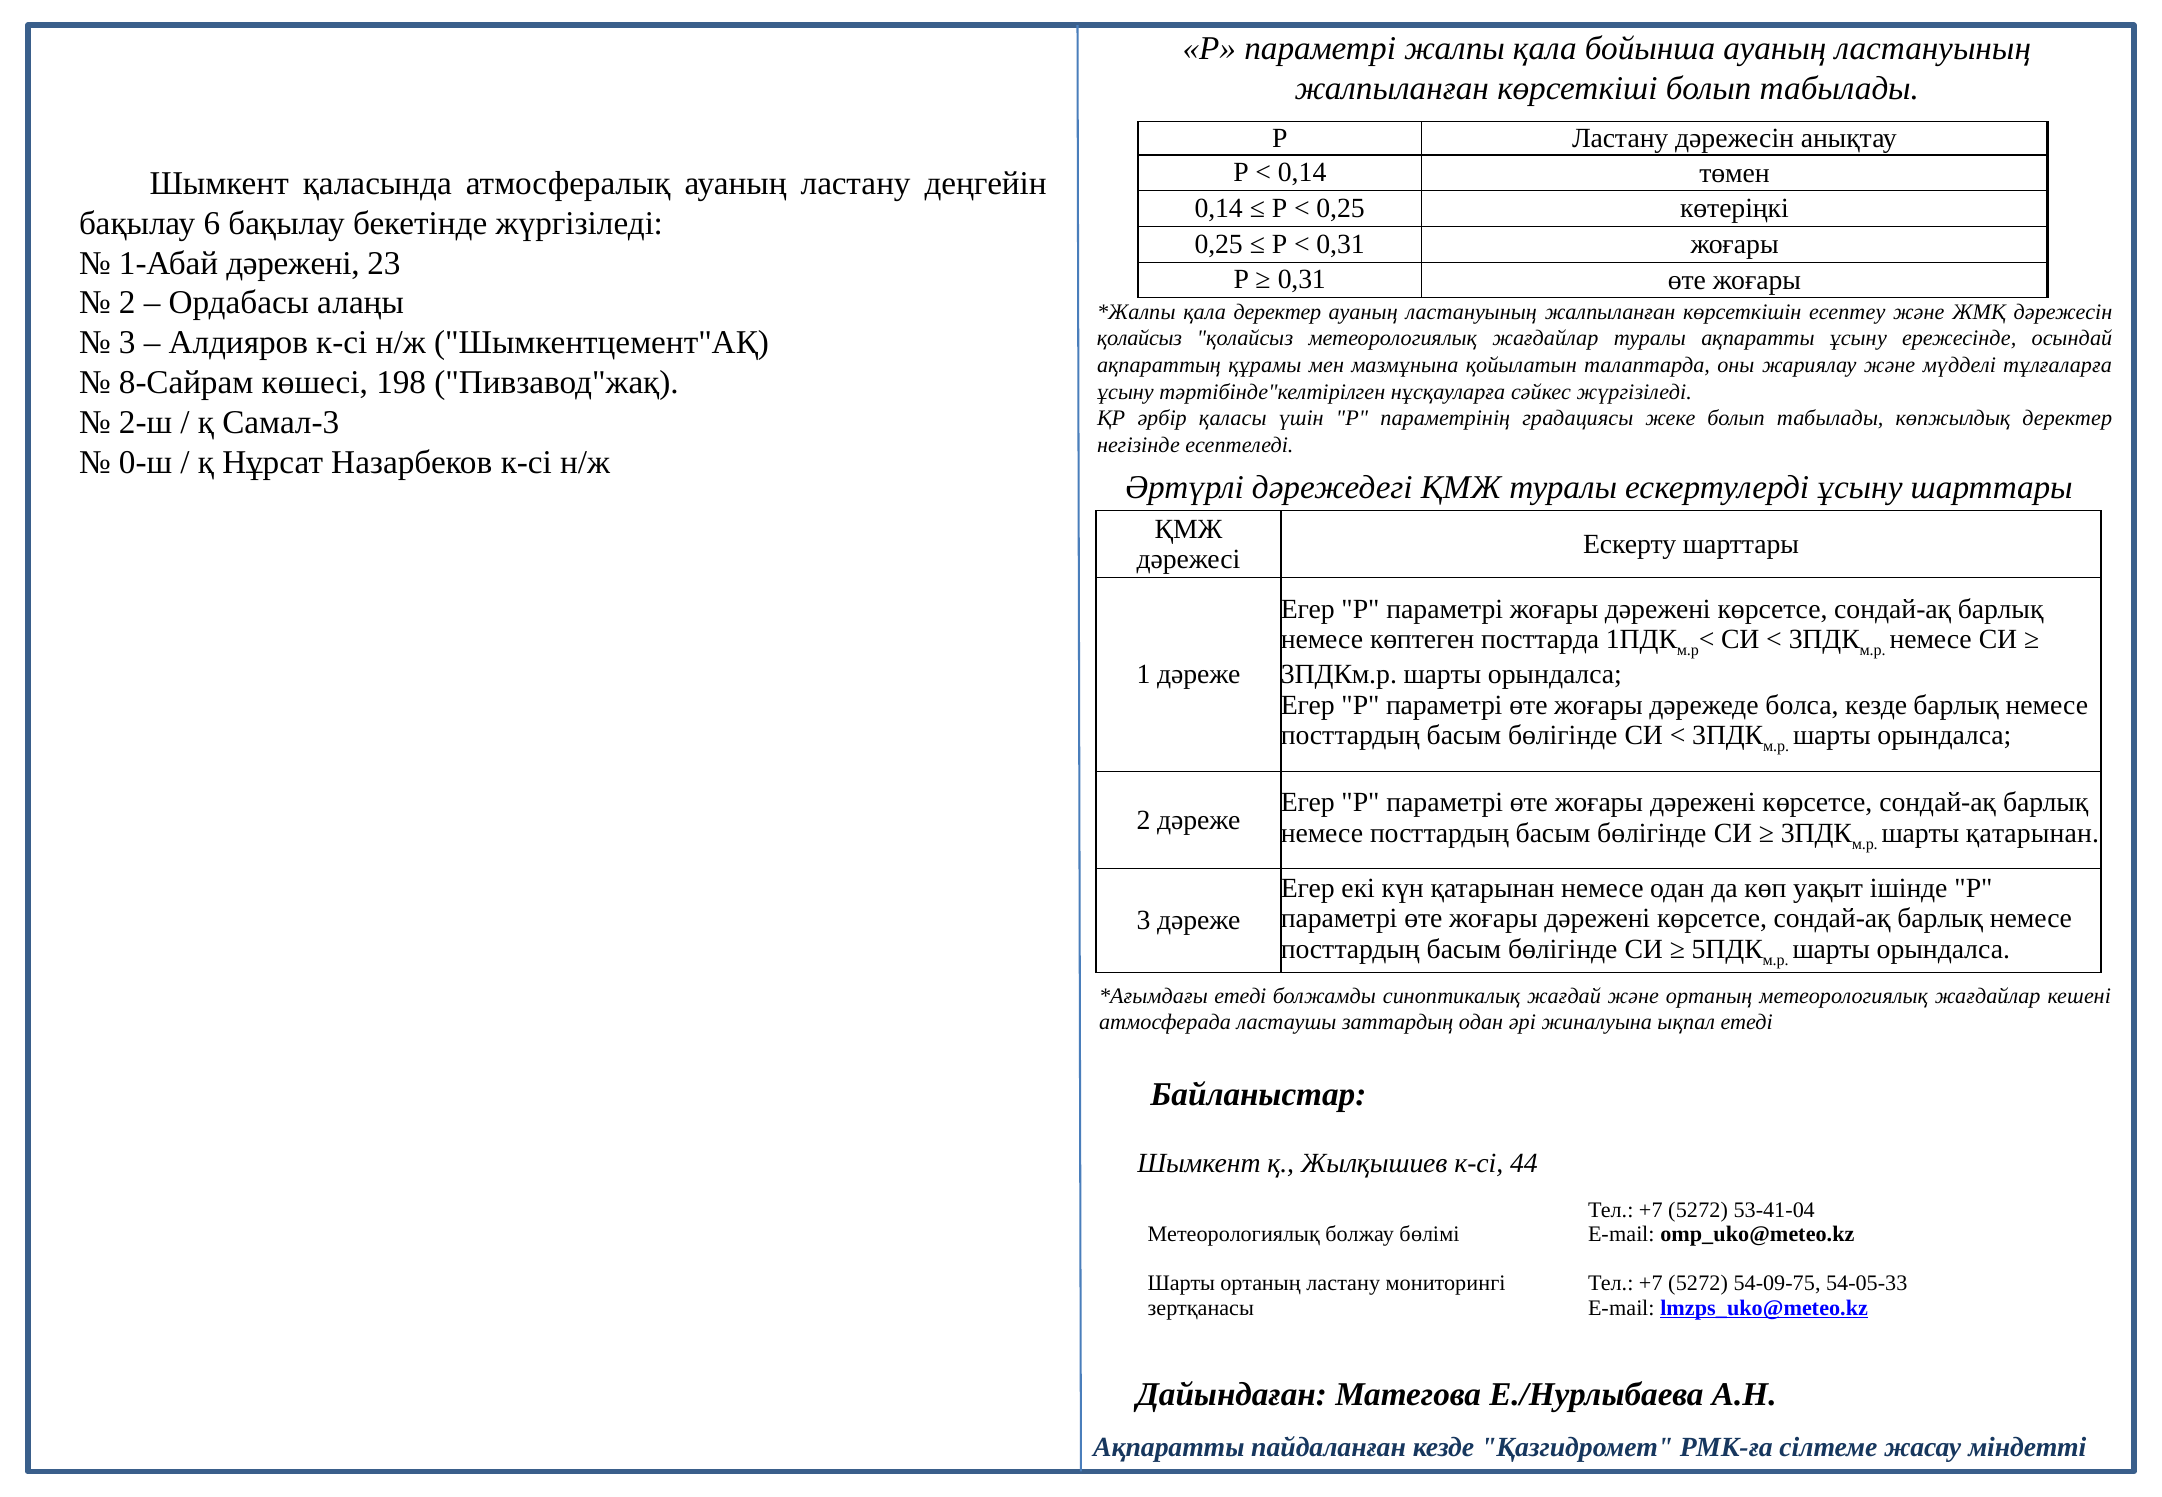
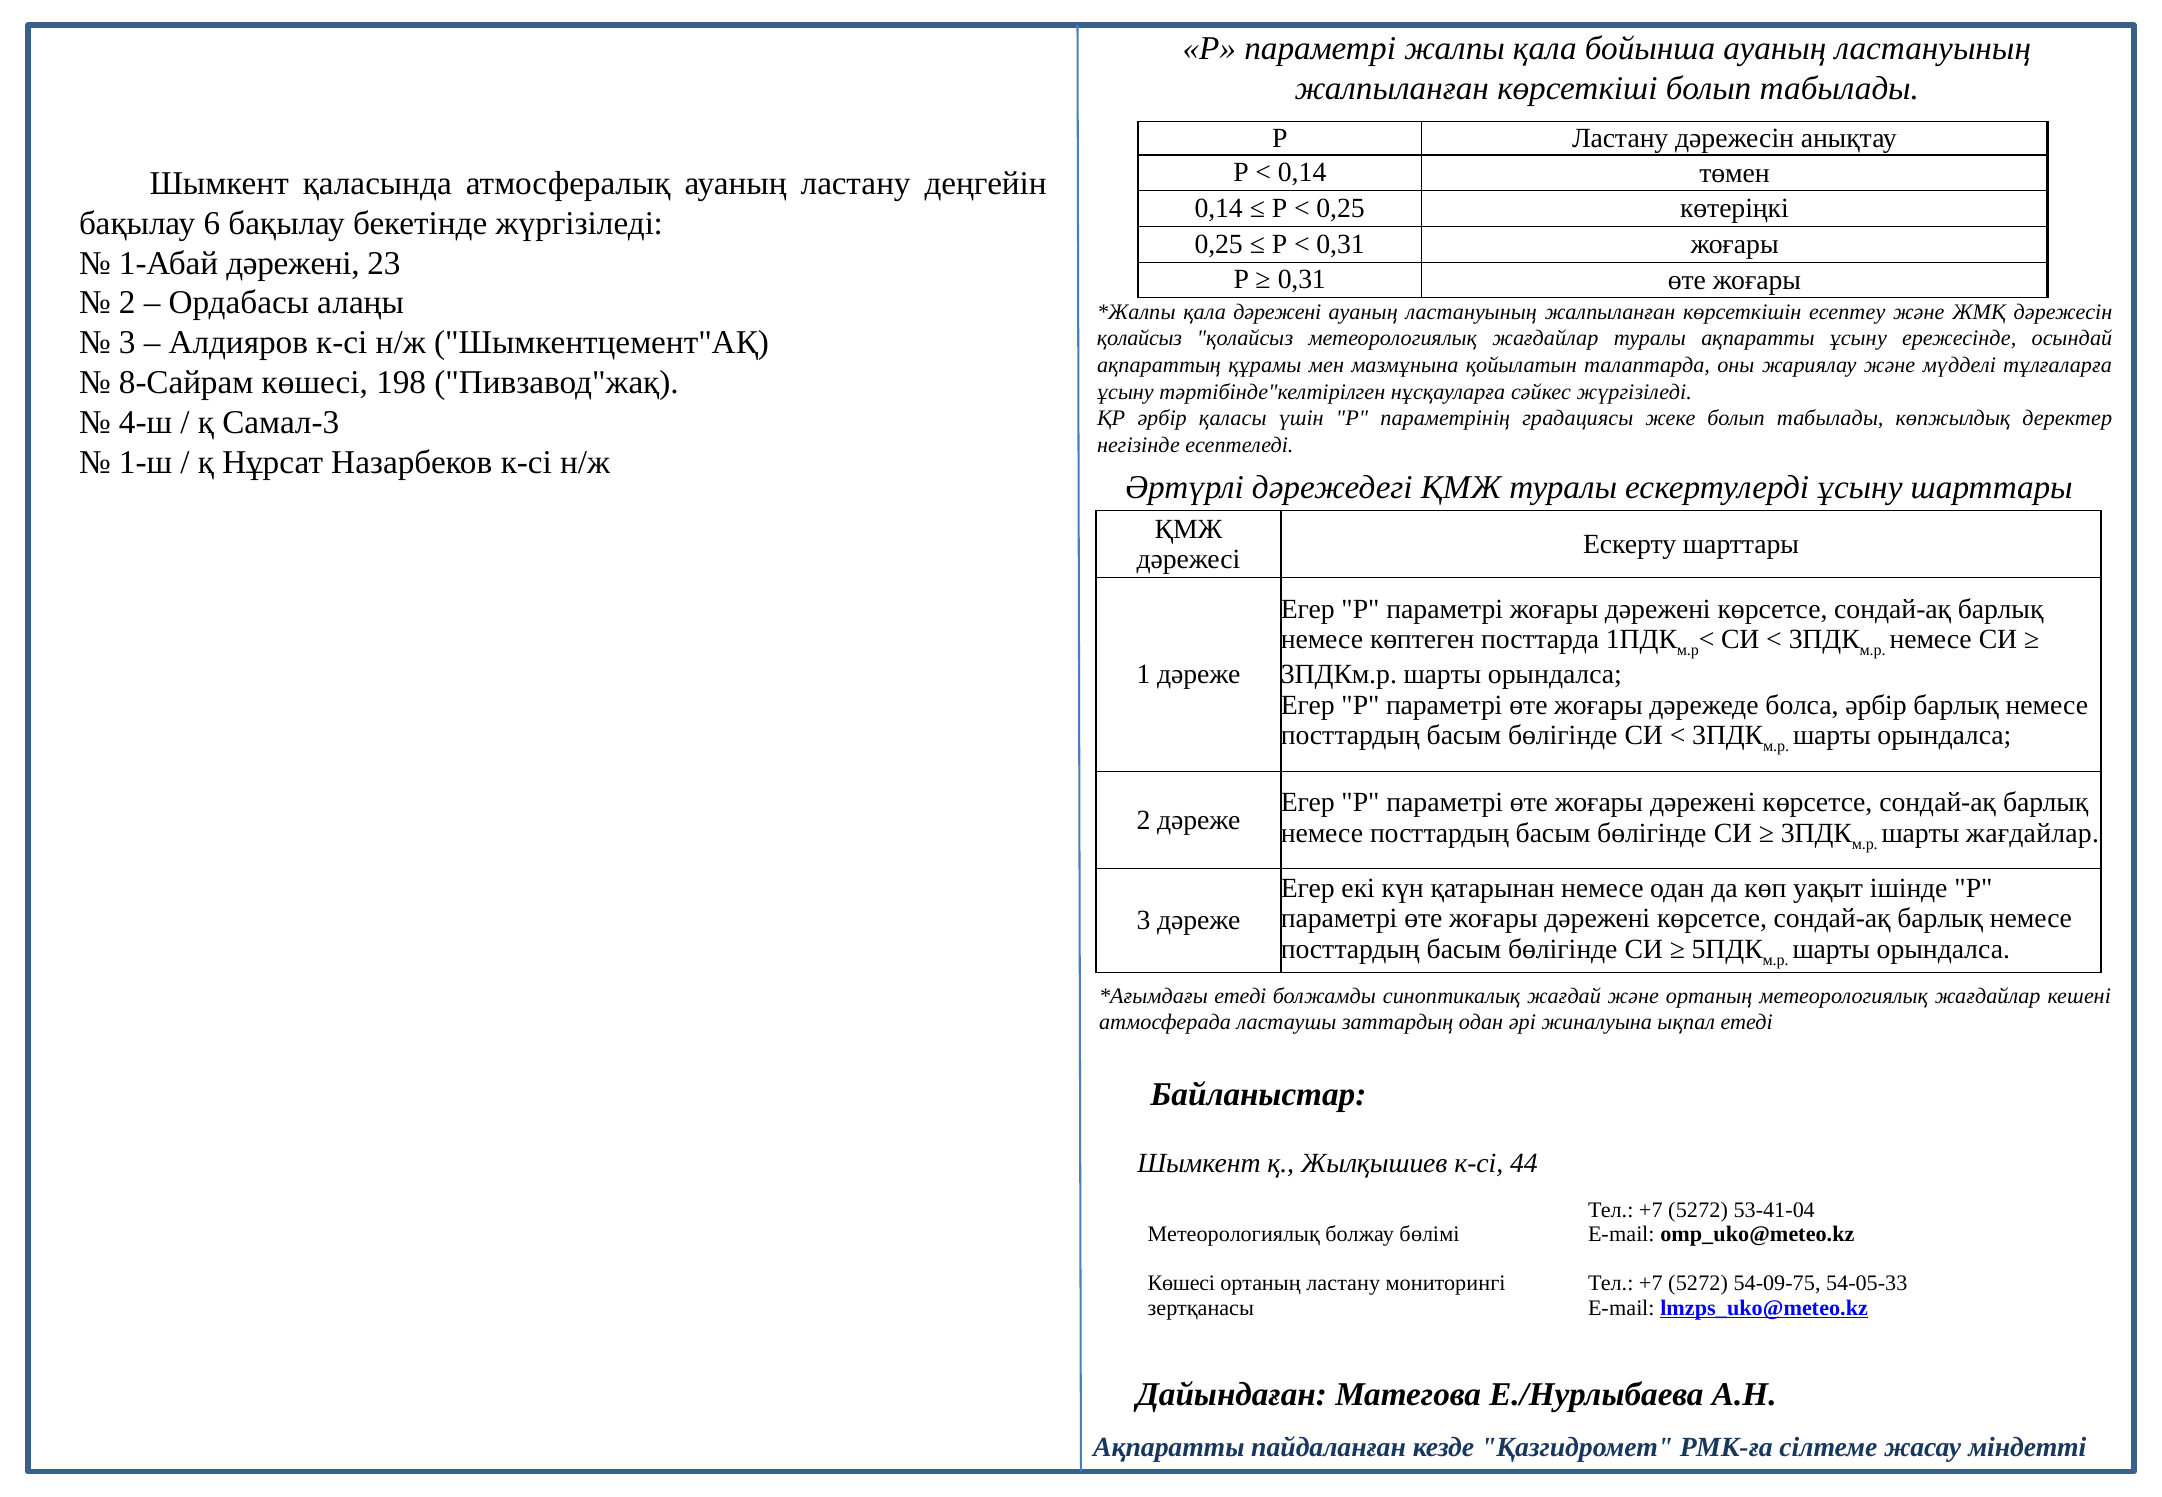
қала деректер: деректер -> дәрежені
2-ш: 2-ш -> 4-ш
0-ш: 0-ш -> 1-ш
болса кезде: кезде -> әрбір
шарты қатарынан: қатарынан -> жағдайлар
Шарты at (1181, 1283): Шарты -> Көшесі
